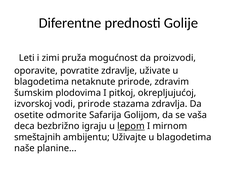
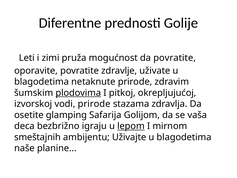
da proizvodi: proizvodi -> povratite
plodovima underline: none -> present
odmorite: odmorite -> glamping
